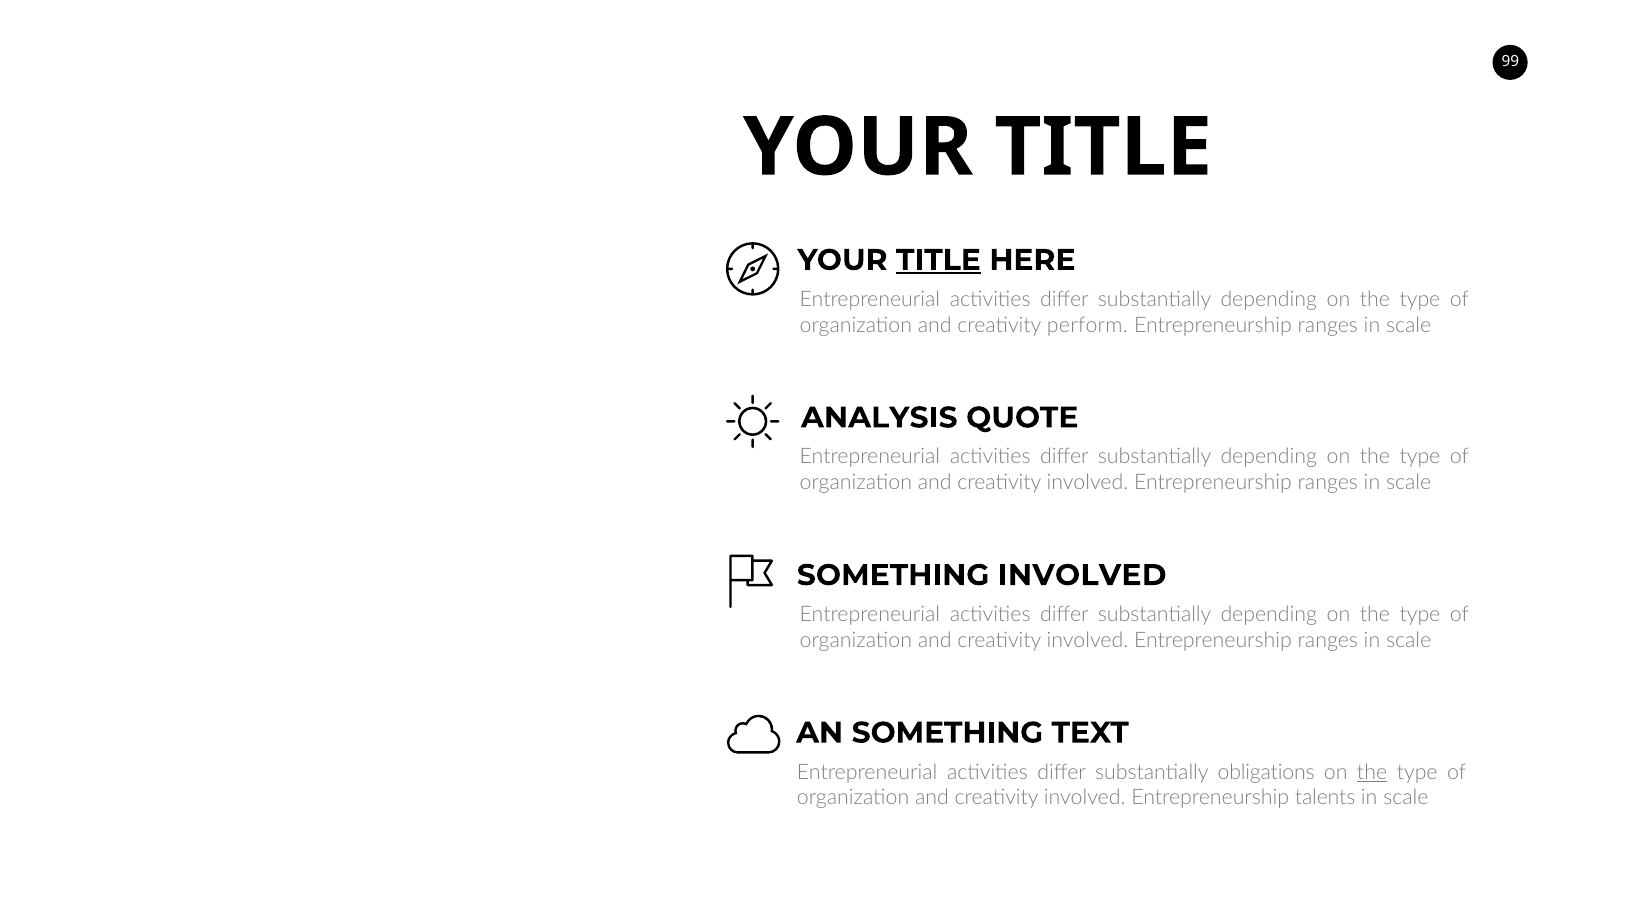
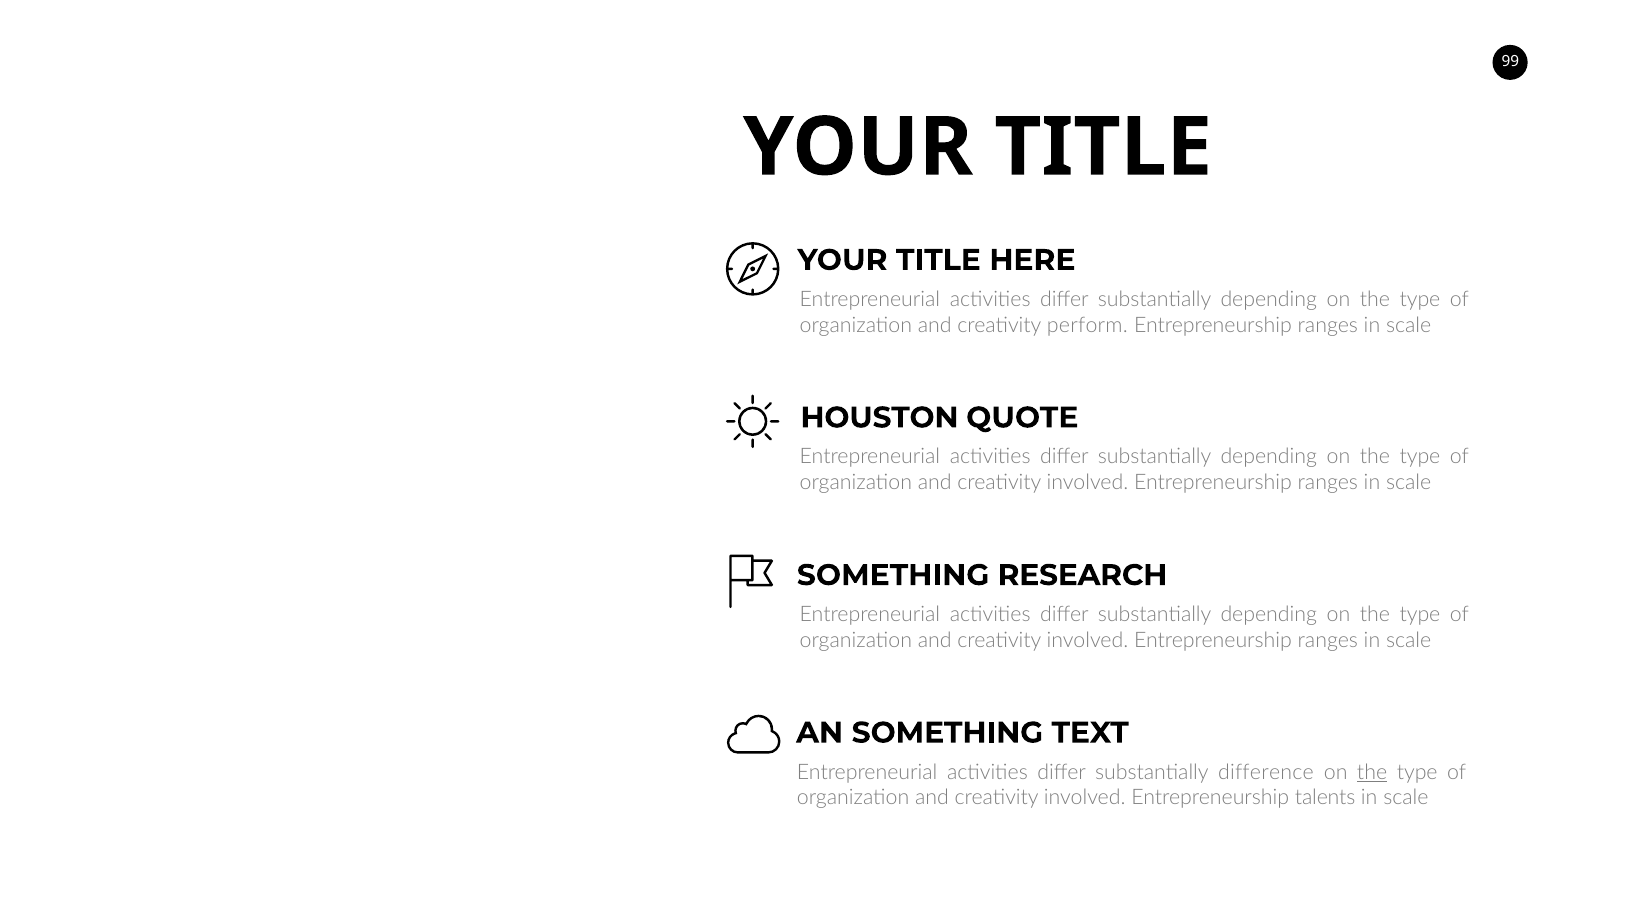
TITLE at (938, 260) underline: present -> none
ANALYSIS: ANALYSIS -> HOUSTON
SOMETHING INVOLVED: INVOLVED -> RESEARCH
obligations: obligations -> difference
